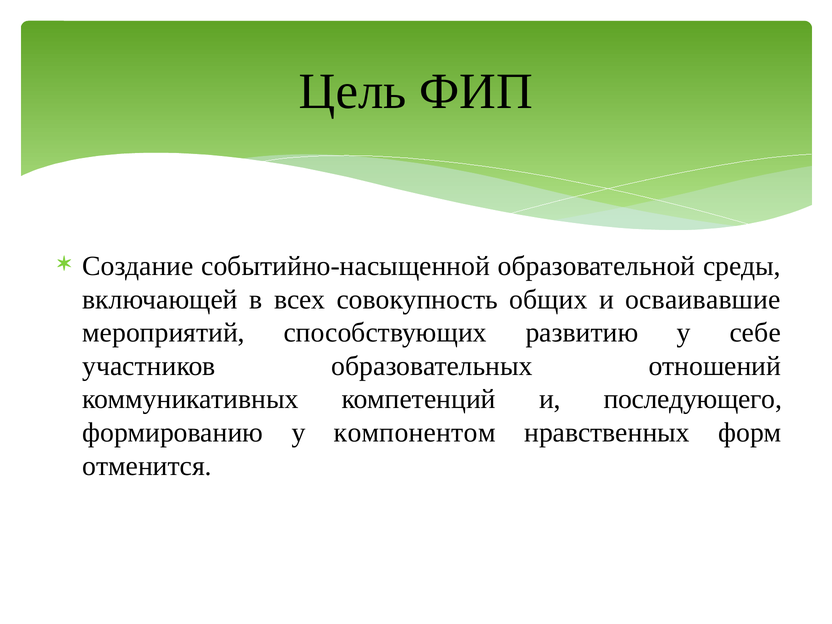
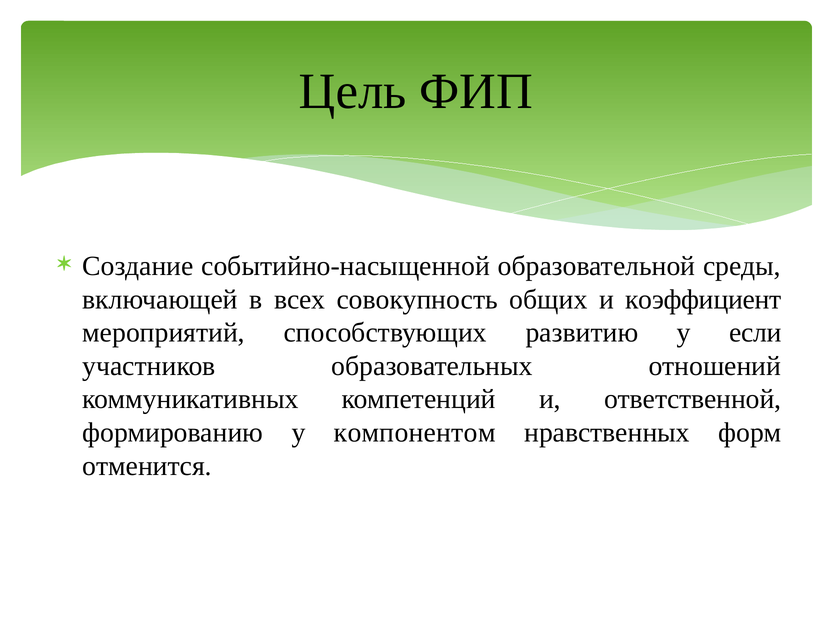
осваивавшие: осваивавшие -> коэффициент
себе: себе -> если
последующего: последующего -> ответственной
